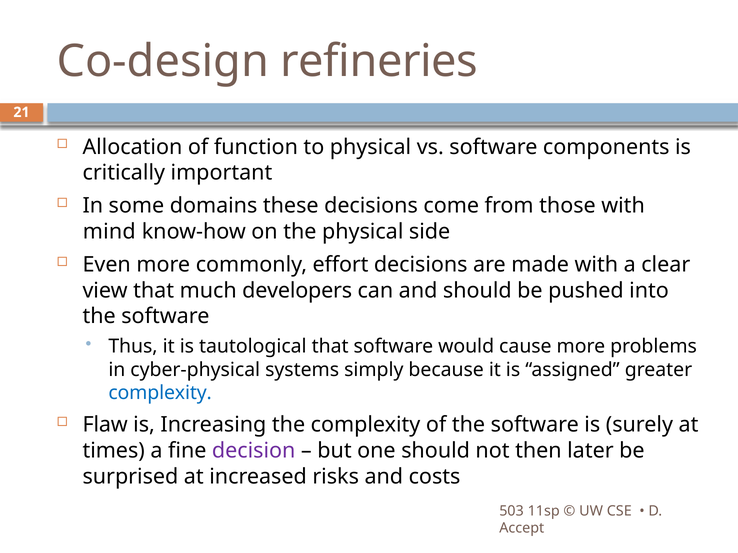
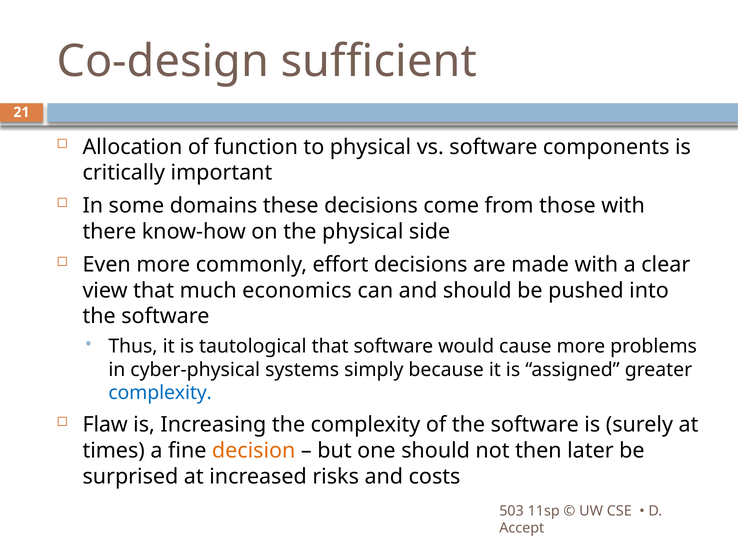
refineries: refineries -> sufficient
mind: mind -> there
developers: developers -> economics
decision colour: purple -> orange
